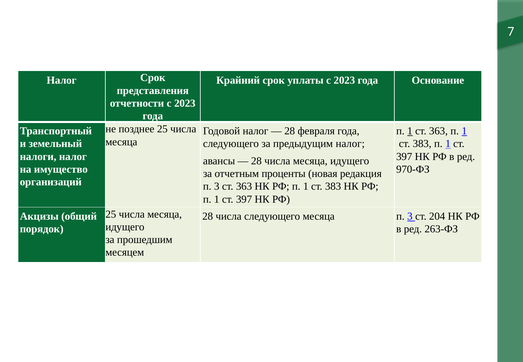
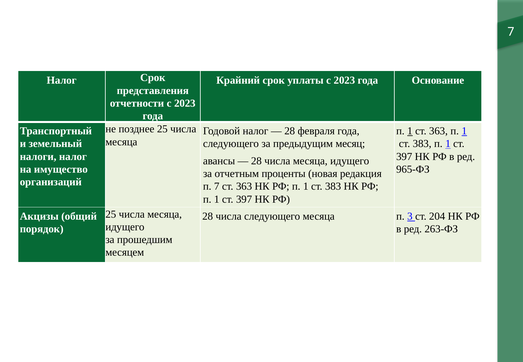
предыдущим налог: налог -> месяц
970-ФЗ: 970-ФЗ -> 965-ФЗ
3 at (217, 186): 3 -> 7
